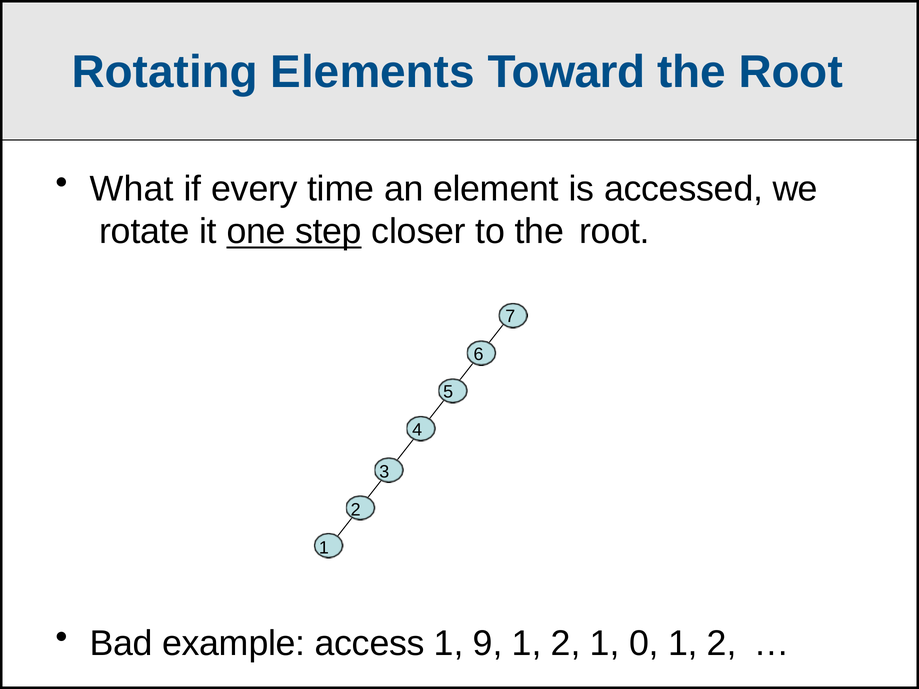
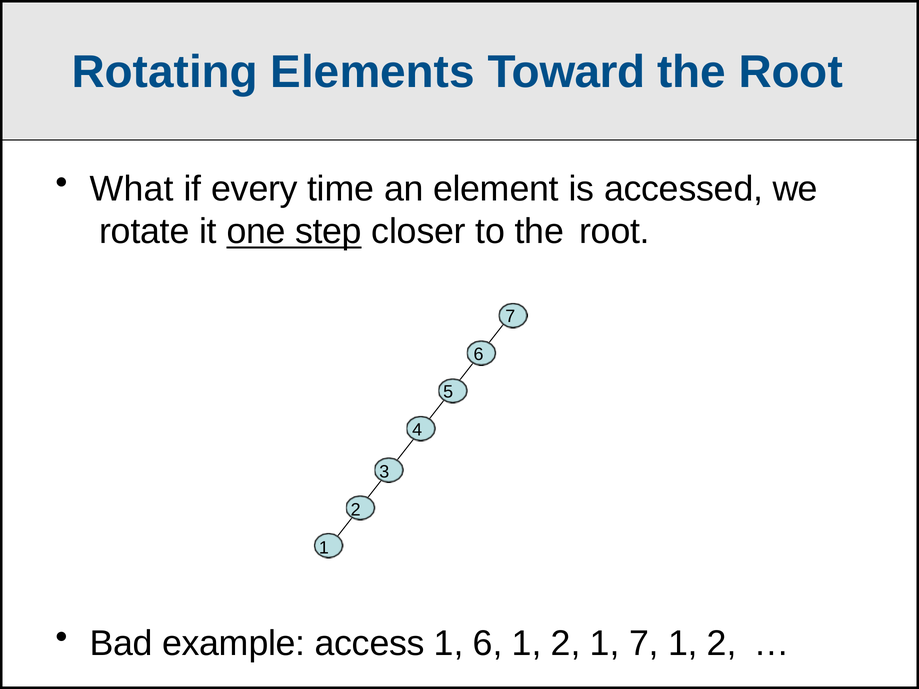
1 9: 9 -> 6
1 0: 0 -> 7
